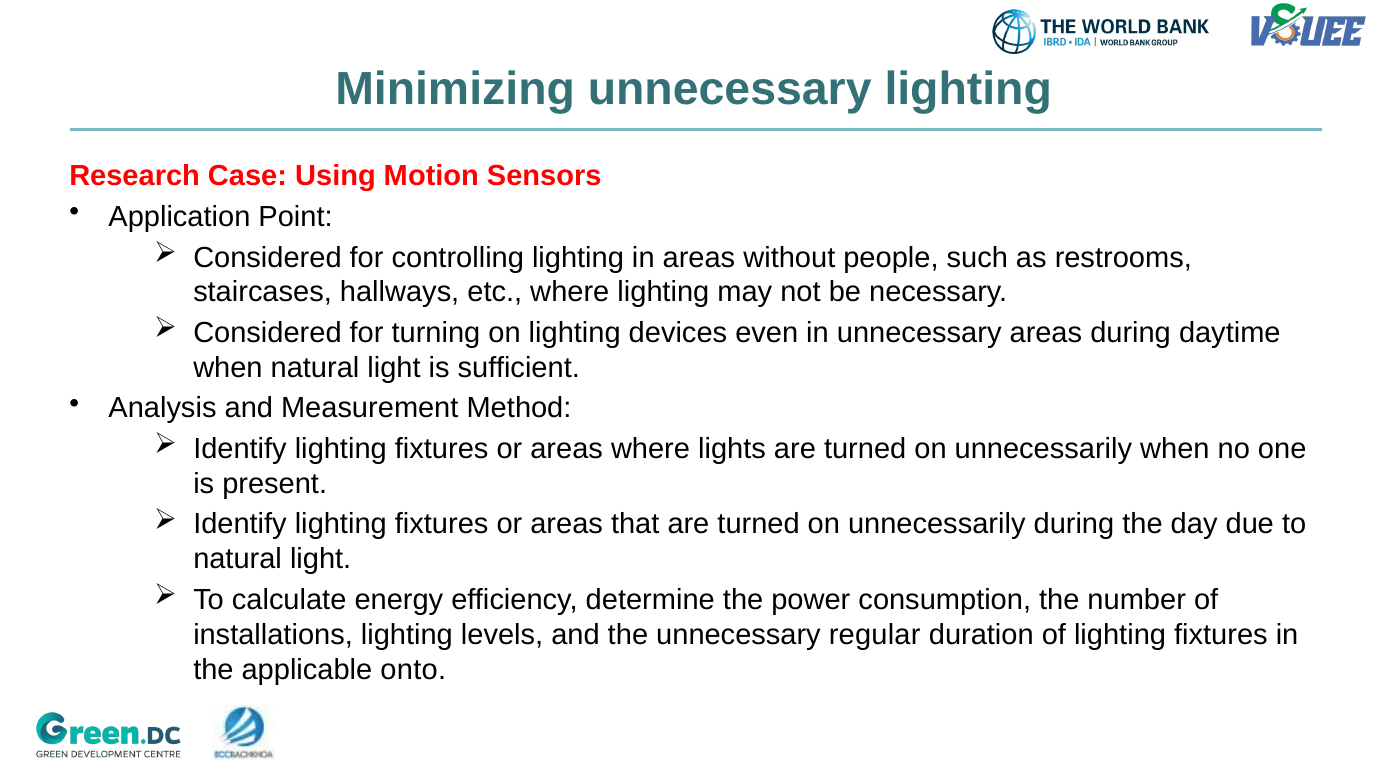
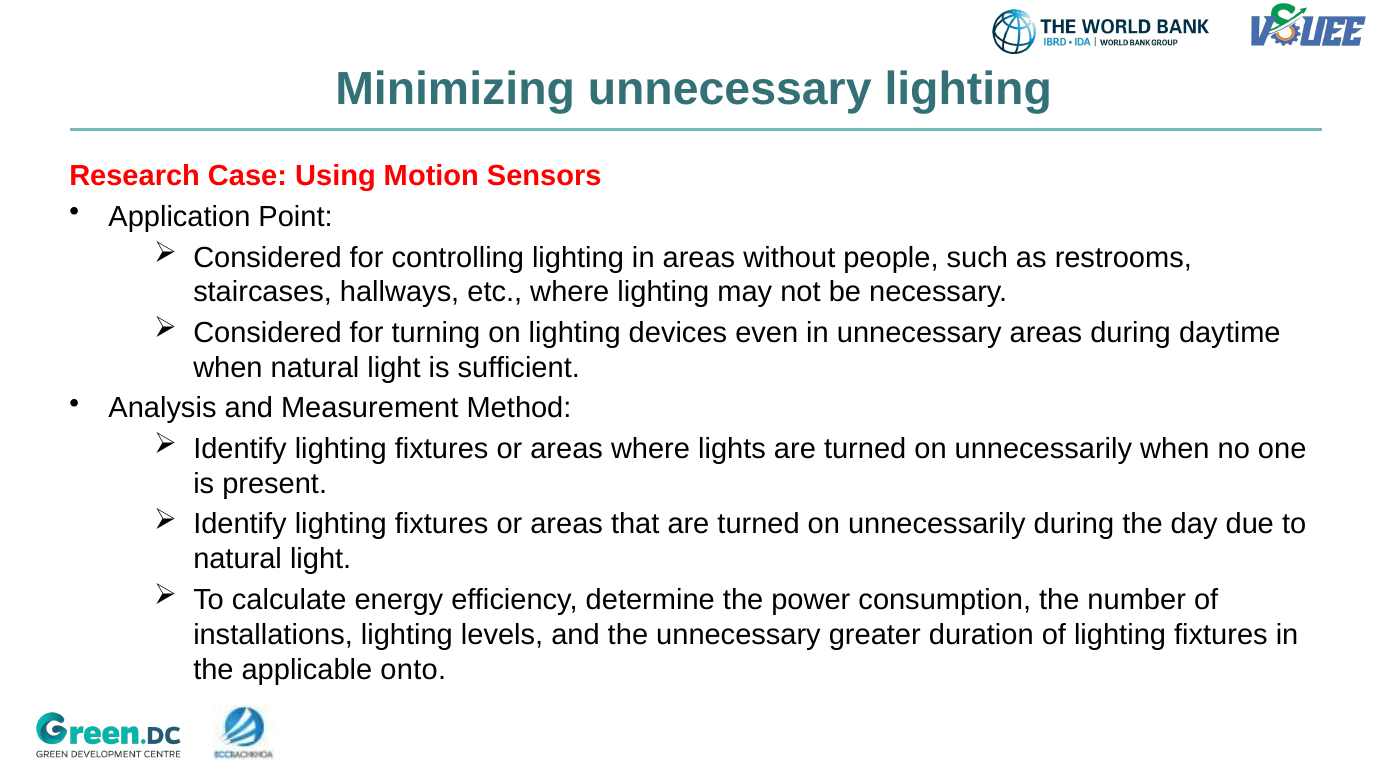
regular: regular -> greater
